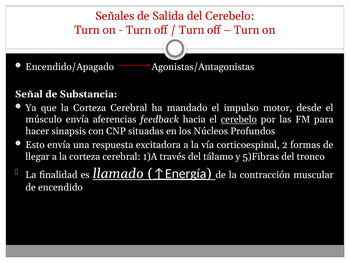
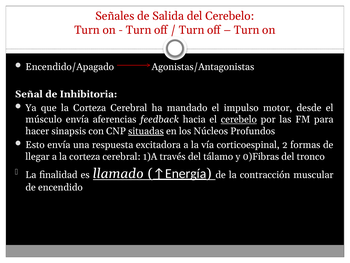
Substancia: Substancia -> Inhibitoria
situadas underline: none -> present
5)Fibras: 5)Fibras -> 0)Fibras
